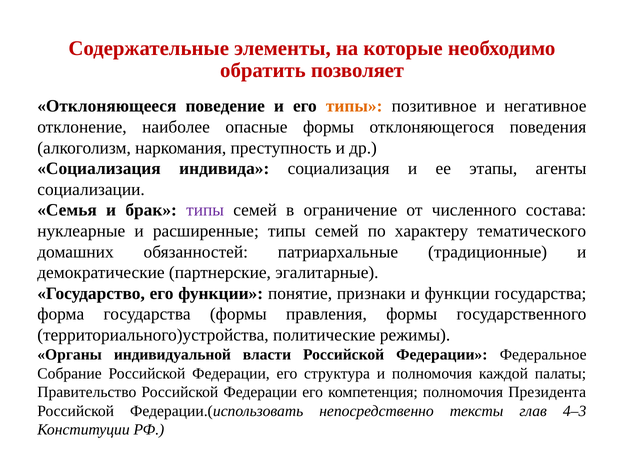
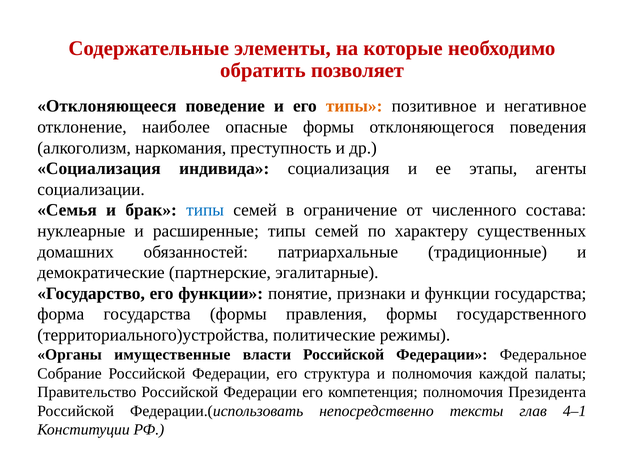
типы at (205, 210) colour: purple -> blue
тематического: тематического -> существенных
индивидуальной: индивидуальной -> имущественные
4–3: 4–3 -> 4–1
